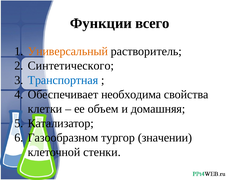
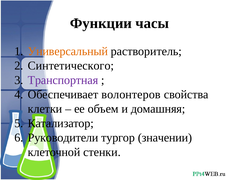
всего: всего -> часы
Транспортная colour: blue -> purple
необходима: необходима -> волонтеров
Газообразном: Газообразном -> Руководители
